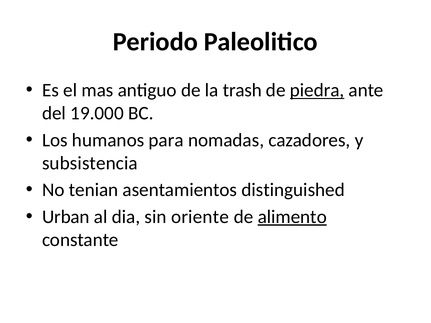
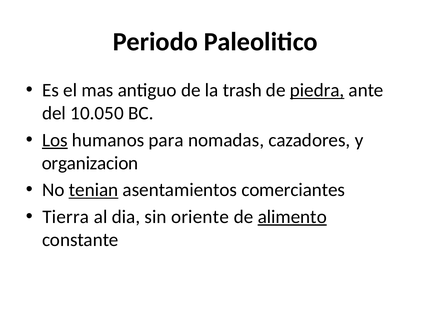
19.000: 19.000 -> 10.050
Los underline: none -> present
subsistencia: subsistencia -> organizacion
tenian underline: none -> present
distinguished: distinguished -> comerciantes
Urban: Urban -> Tierra
